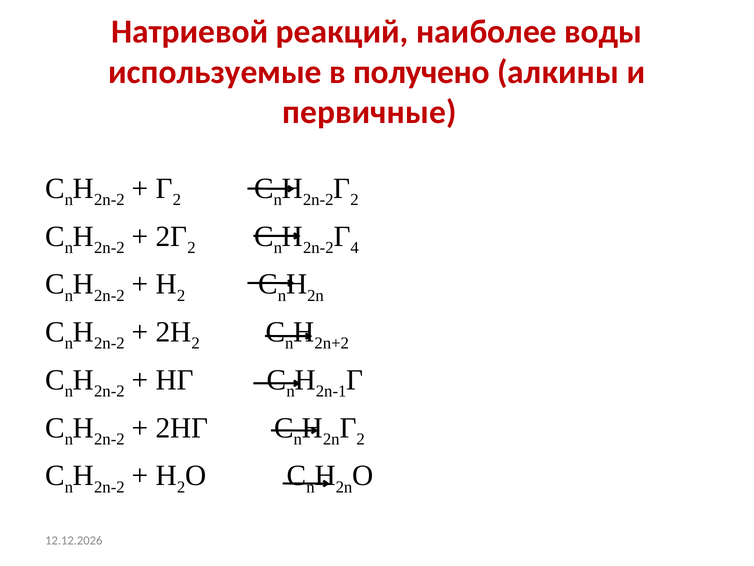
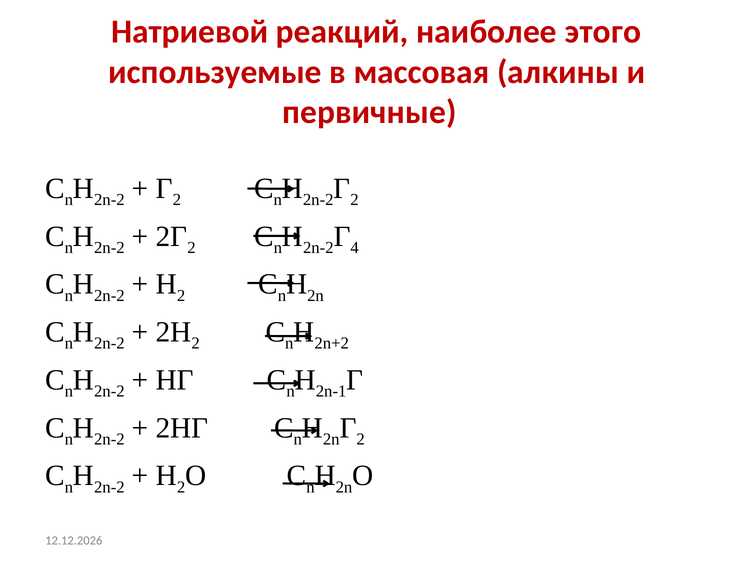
воды: воды -> этого
получено: получено -> массовая
